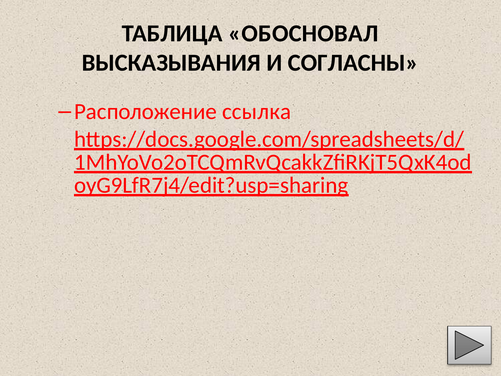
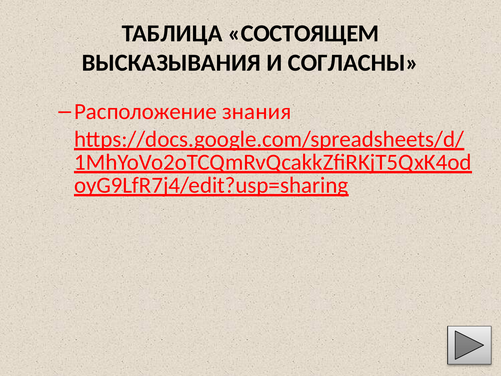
ОБОСНОВАЛ: ОБОСНОВАЛ -> СОСТОЯЩЕМ
ссылка: ссылка -> знания
